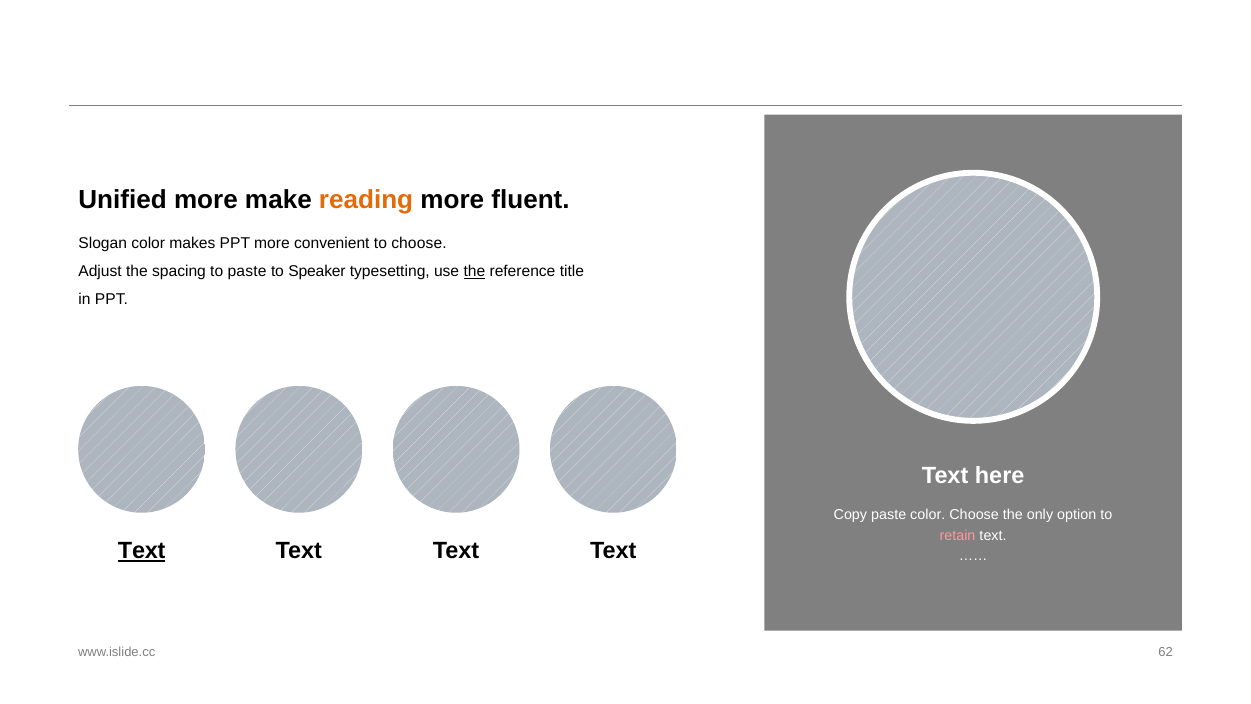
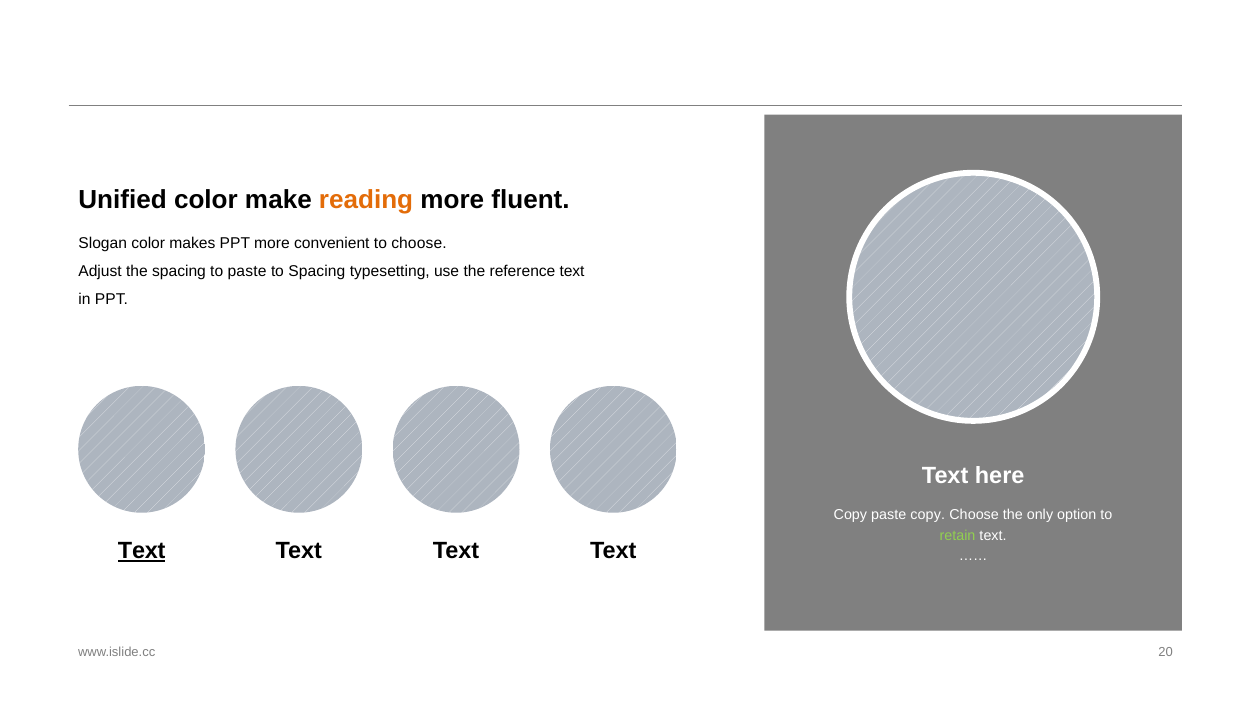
Unified more: more -> color
to Speaker: Speaker -> Spacing
the at (474, 272) underline: present -> none
reference title: title -> text
paste color: color -> copy
retain colour: pink -> light green
62: 62 -> 20
